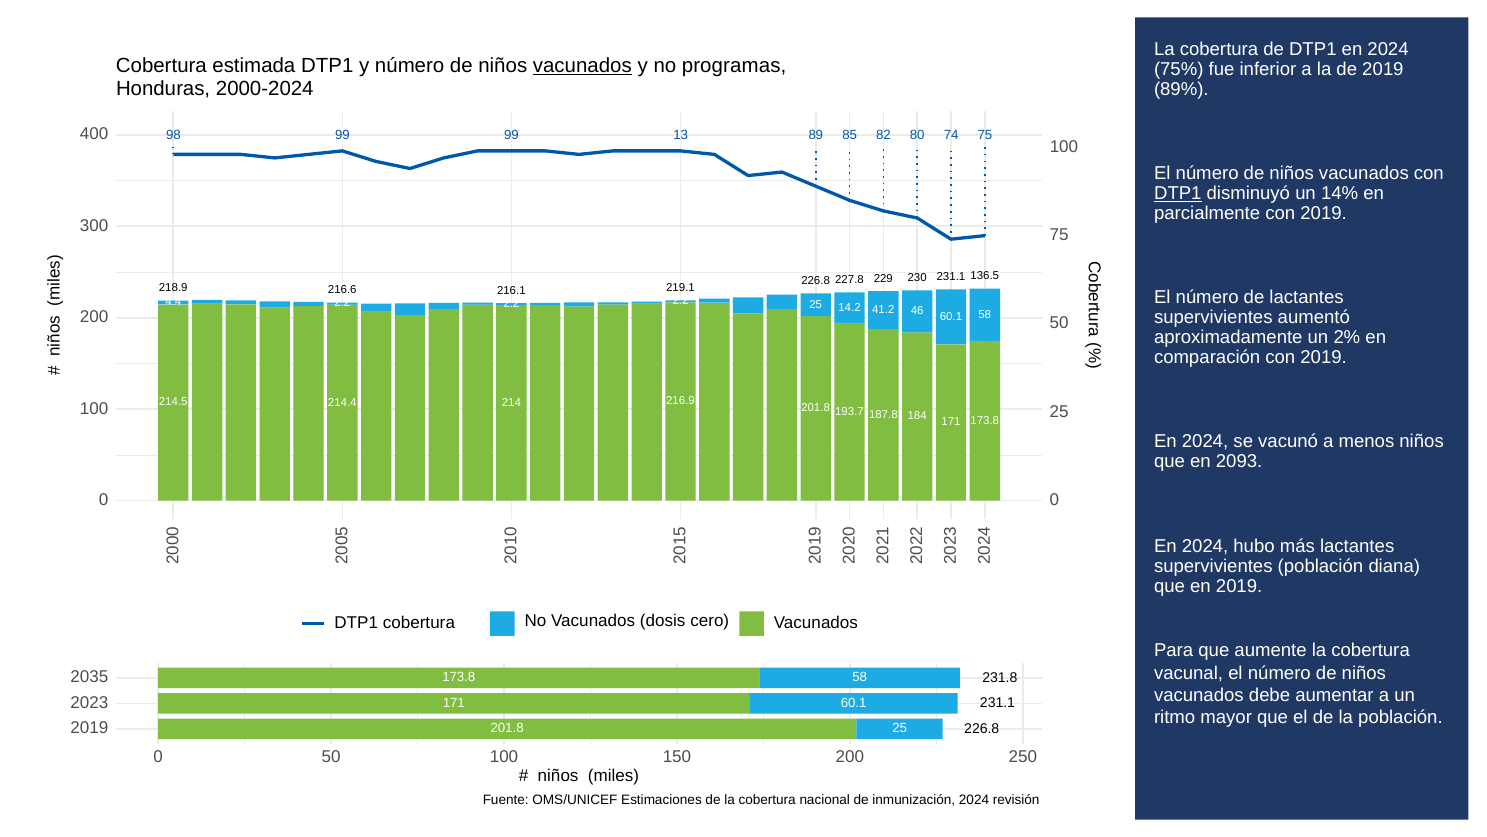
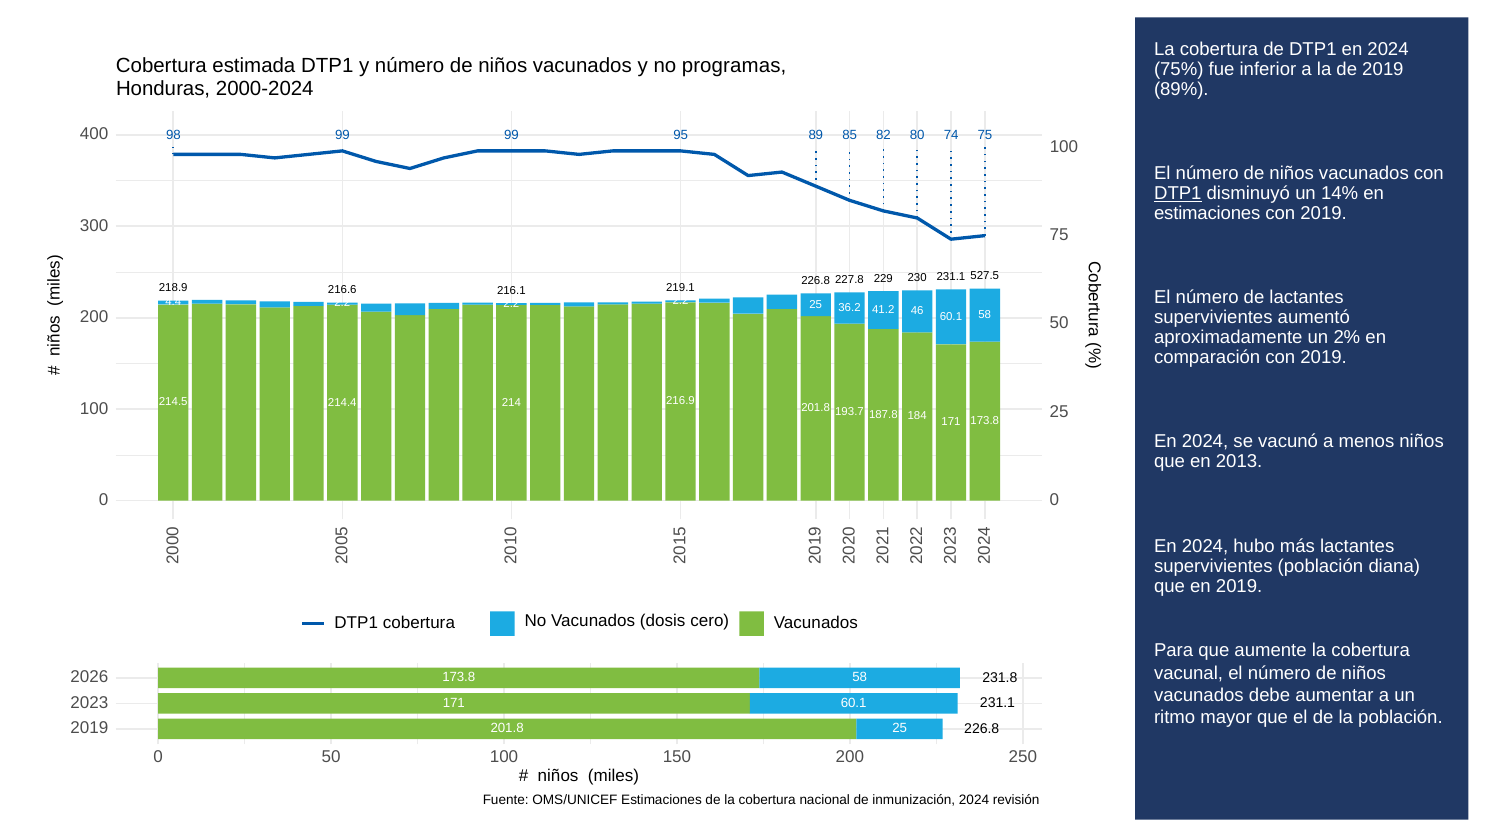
vacunados at (582, 66) underline: present -> none
13: 13 -> 95
parcialmente at (1207, 213): parcialmente -> estimaciones
136.5: 136.5 -> 527.5
14.2: 14.2 -> 36.2
2093: 2093 -> 2013
2035: 2035 -> 2026
